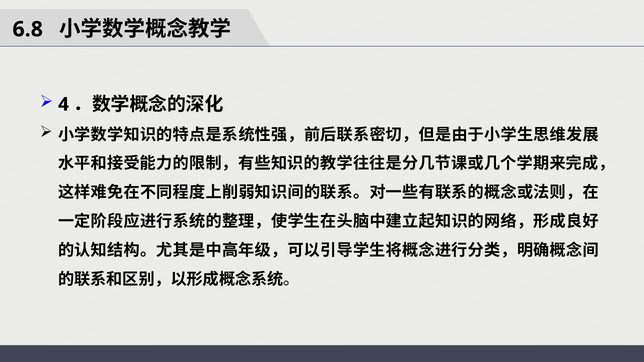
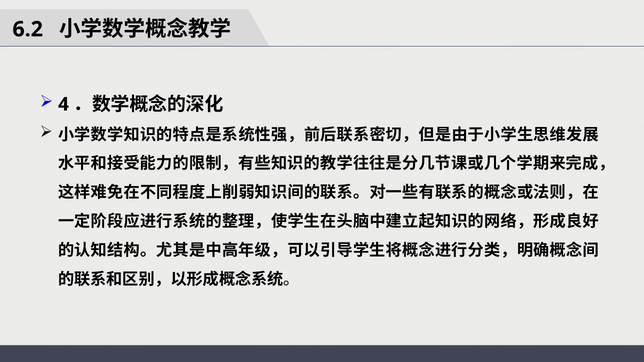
6.8: 6.8 -> 6.2
